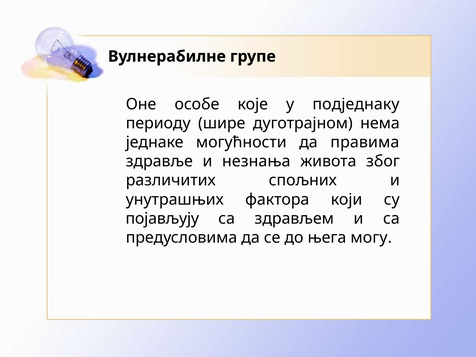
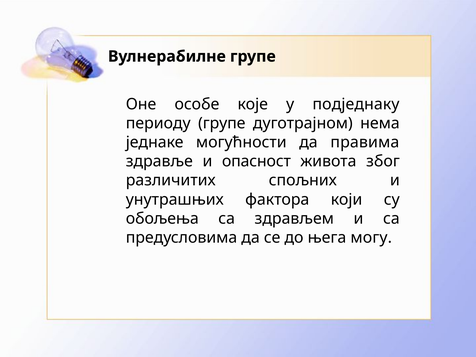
периоду шире: шире -> групе
незнања: незнања -> опасност
појављују: појављују -> обољења
